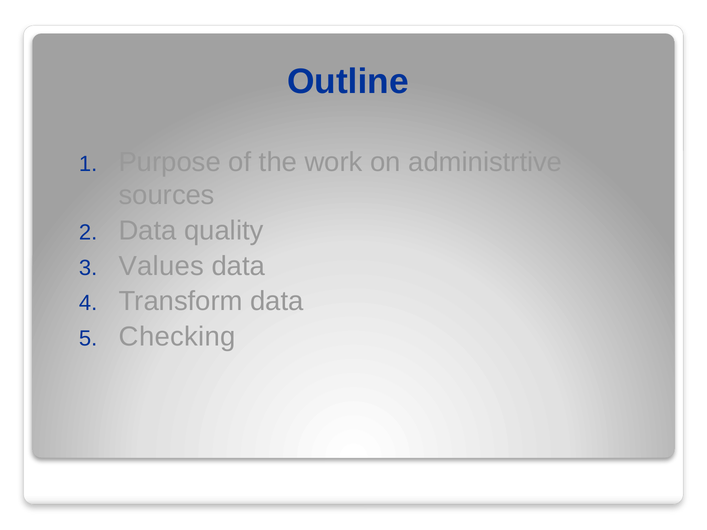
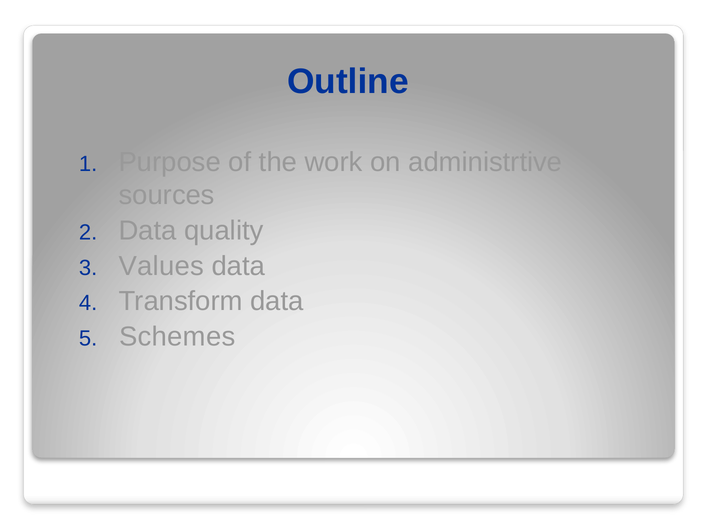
Checking: Checking -> Schemes
